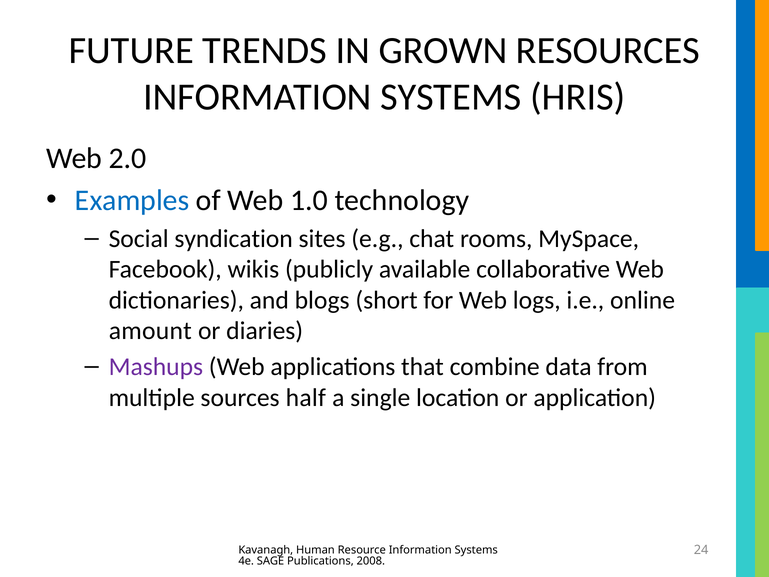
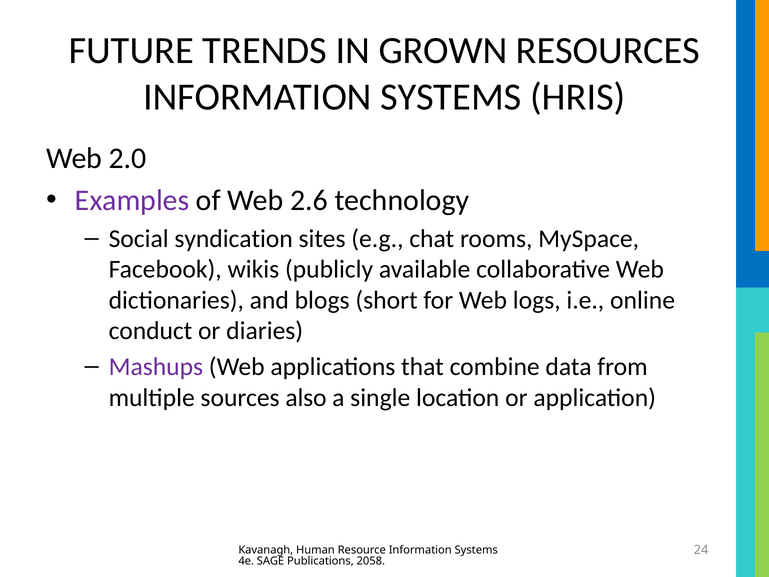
Examples colour: blue -> purple
1.0: 1.0 -> 2.6
amount: amount -> conduct
half: half -> also
2008: 2008 -> 2058
